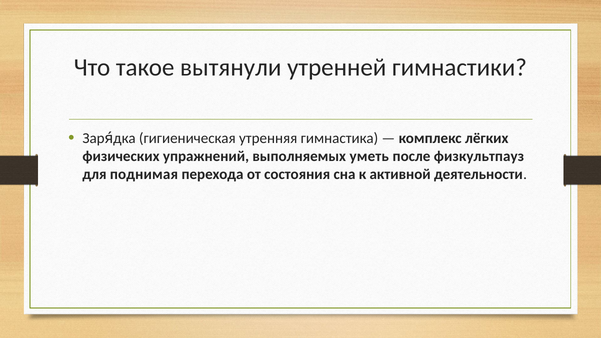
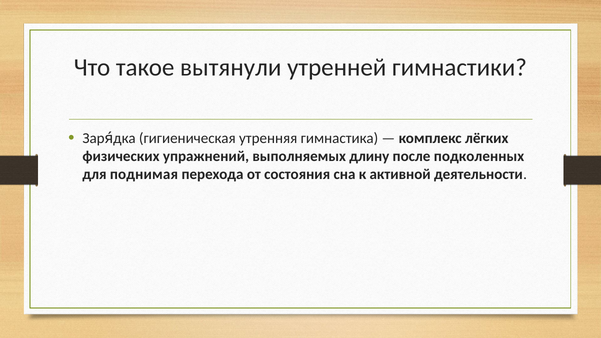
уметь: уметь -> длину
физкультпауз: физкультпауз -> подколенных
